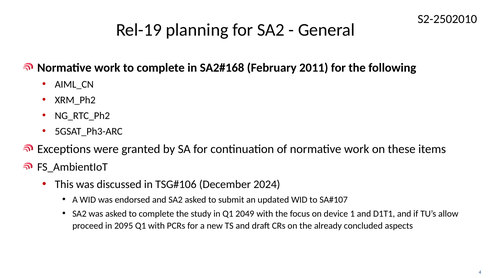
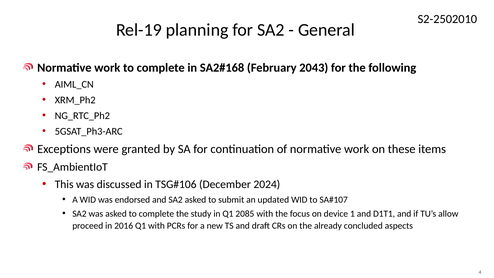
2011: 2011 -> 2043
2049: 2049 -> 2085
2095: 2095 -> 2016
